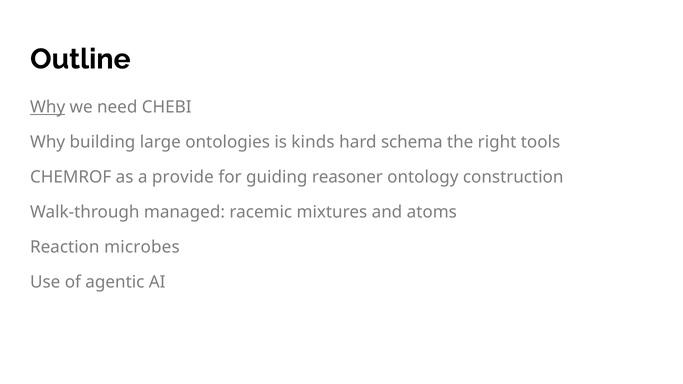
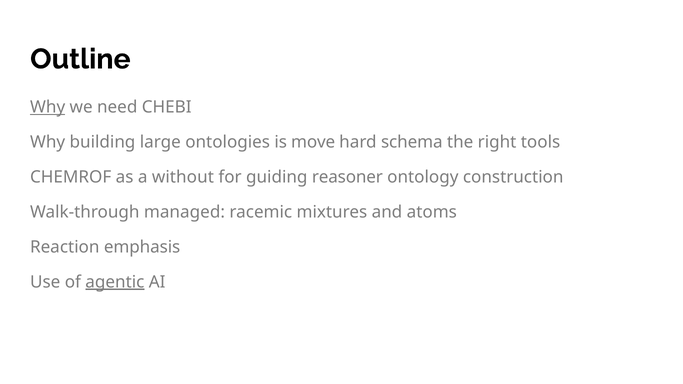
kinds: kinds -> move
provide: provide -> without
microbes: microbes -> emphasis
agentic underline: none -> present
